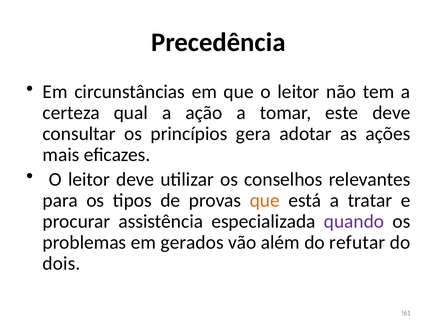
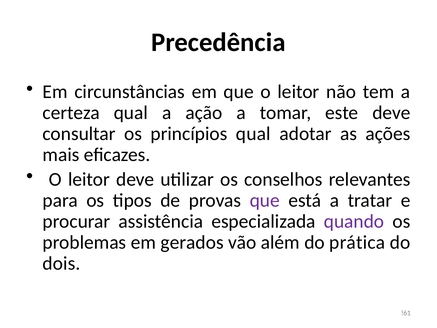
princípios gera: gera -> qual
que at (265, 200) colour: orange -> purple
refutar: refutar -> prática
